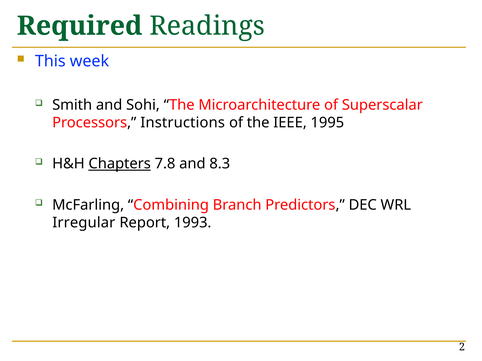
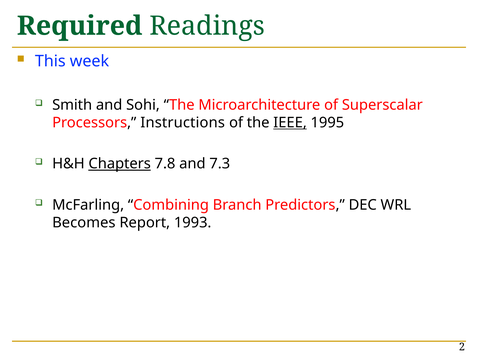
IEEE underline: none -> present
8.3: 8.3 -> 7.3
Irregular: Irregular -> Becomes
